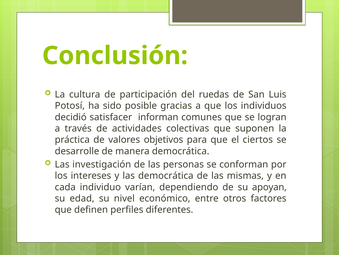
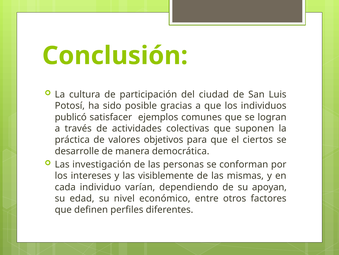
ruedas: ruedas -> ciudad
decidió: decidió -> publicó
informan: informan -> ejemplos
las democrática: democrática -> visiblemente
